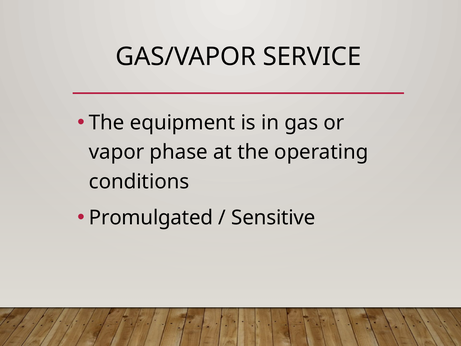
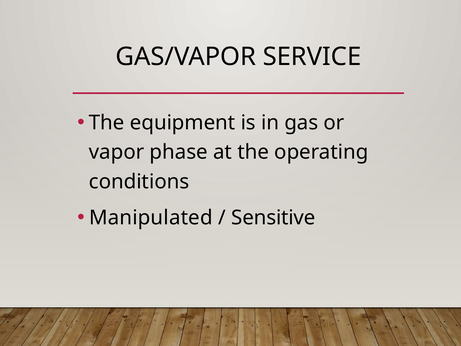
Promulgated: Promulgated -> Manipulated
